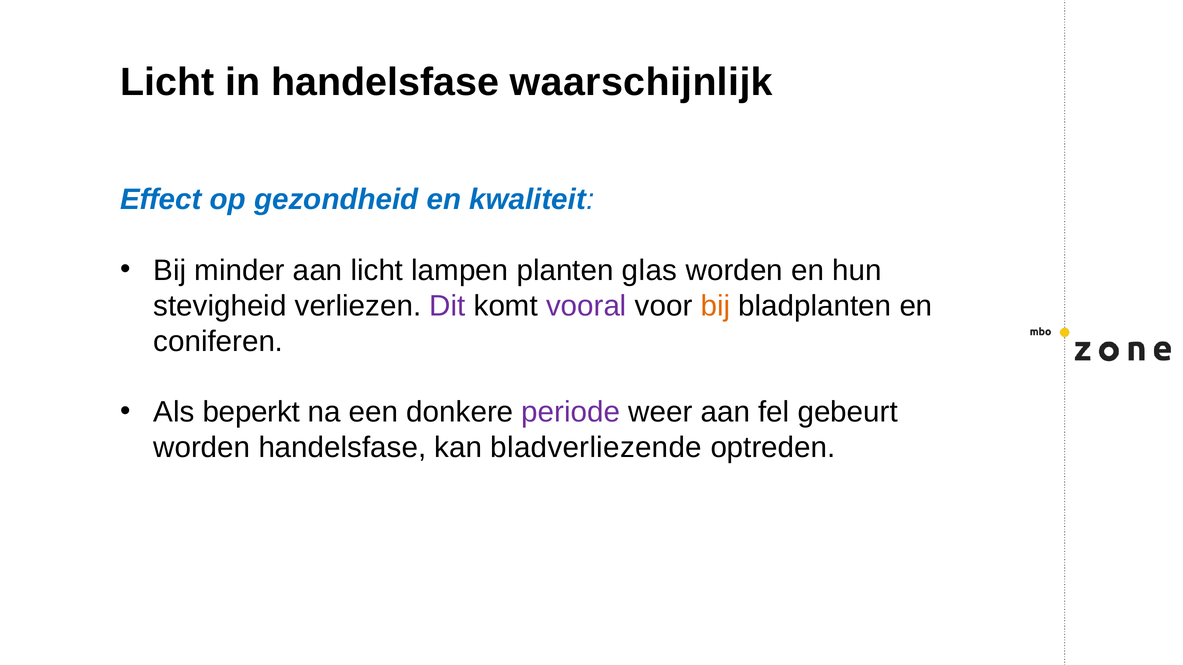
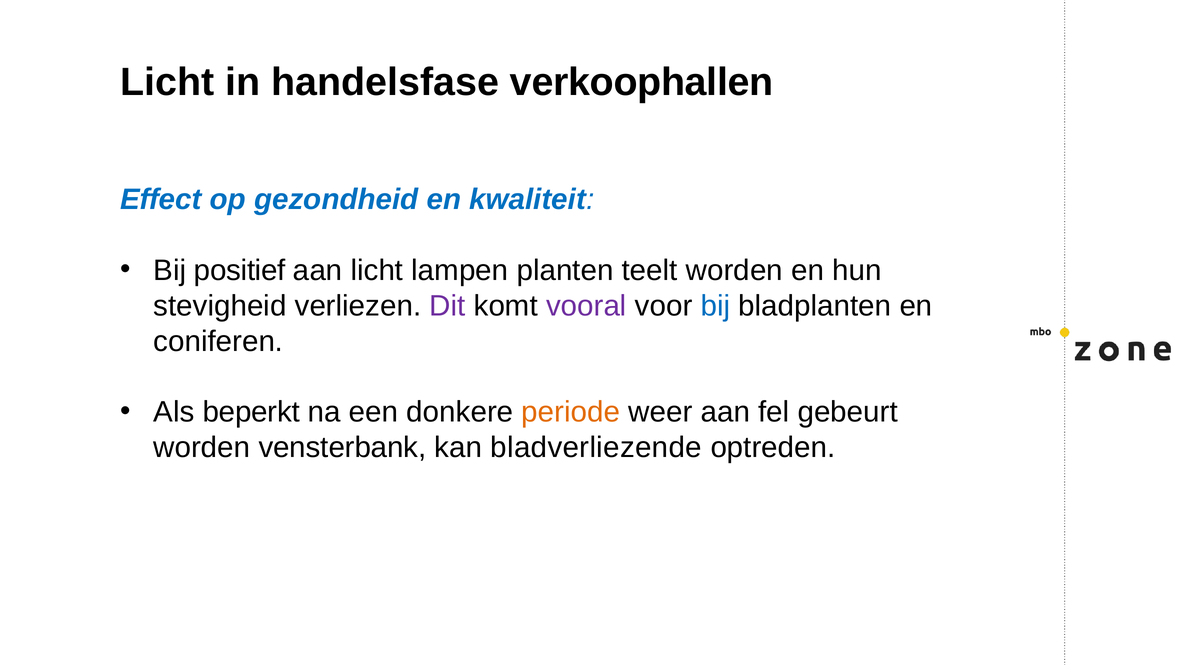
waarschijnlijk: waarschijnlijk -> verkoophallen
minder: minder -> positief
glas: glas -> teelt
bij at (715, 306) colour: orange -> blue
periode colour: purple -> orange
worden handelsfase: handelsfase -> vensterbank
